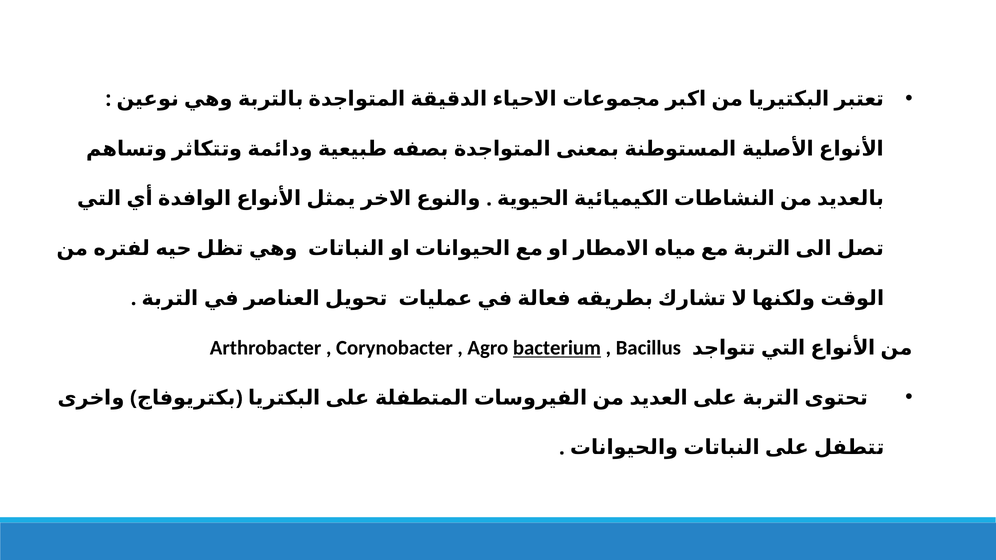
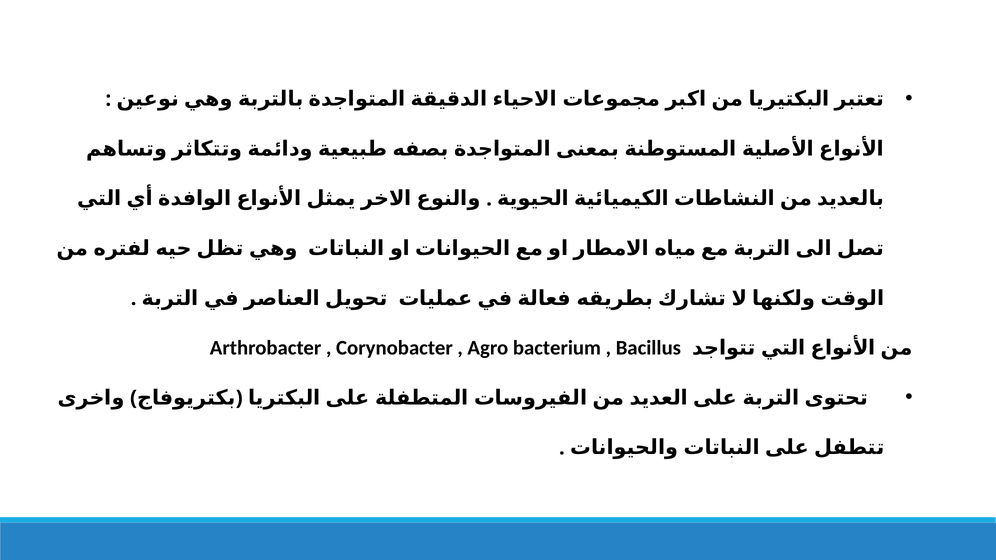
bacterium underline: present -> none
